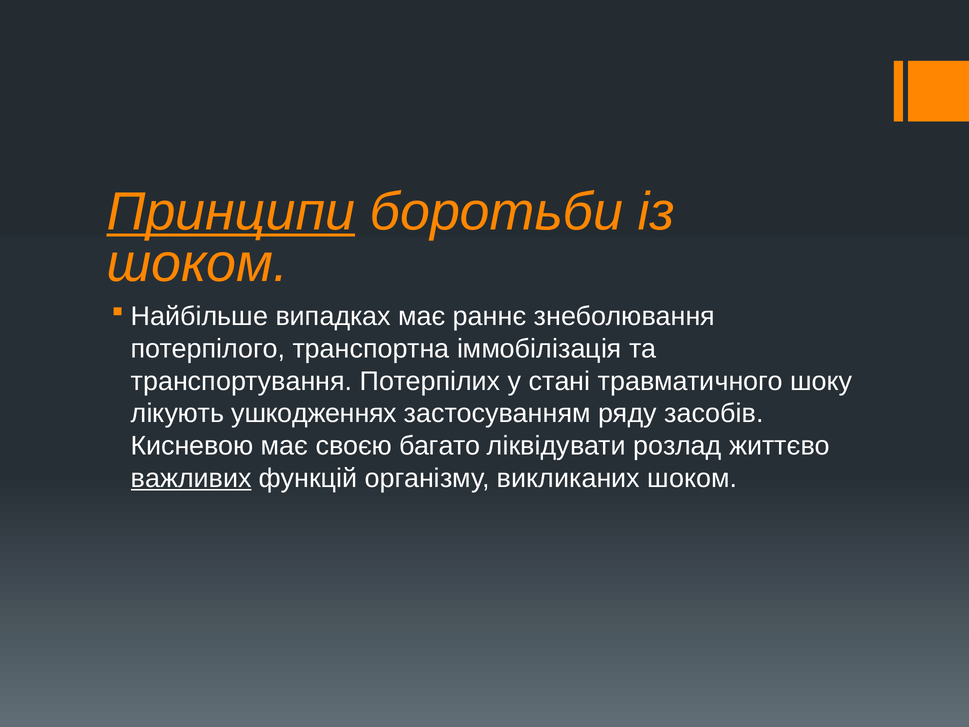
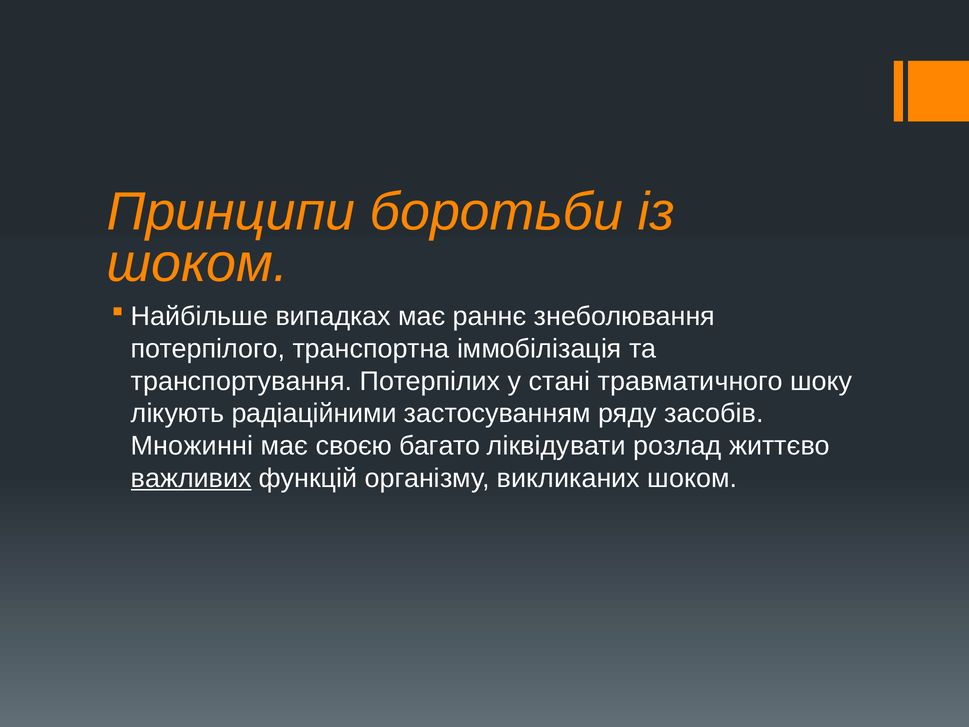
Принципи underline: present -> none
ушкодженнях: ушкодженнях -> радіаційними
Кисневою: Кисневою -> Множинні
